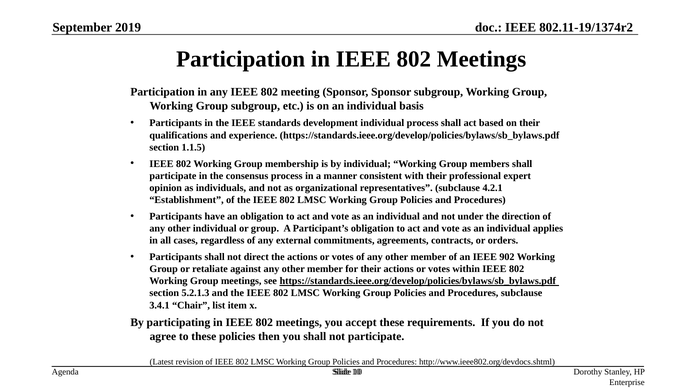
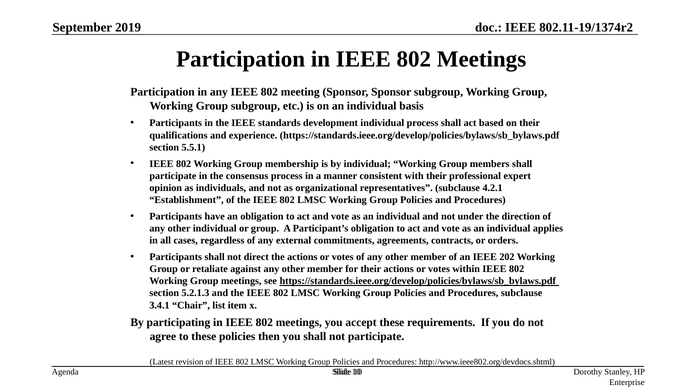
1.1.5: 1.1.5 -> 5.5.1
902: 902 -> 202
